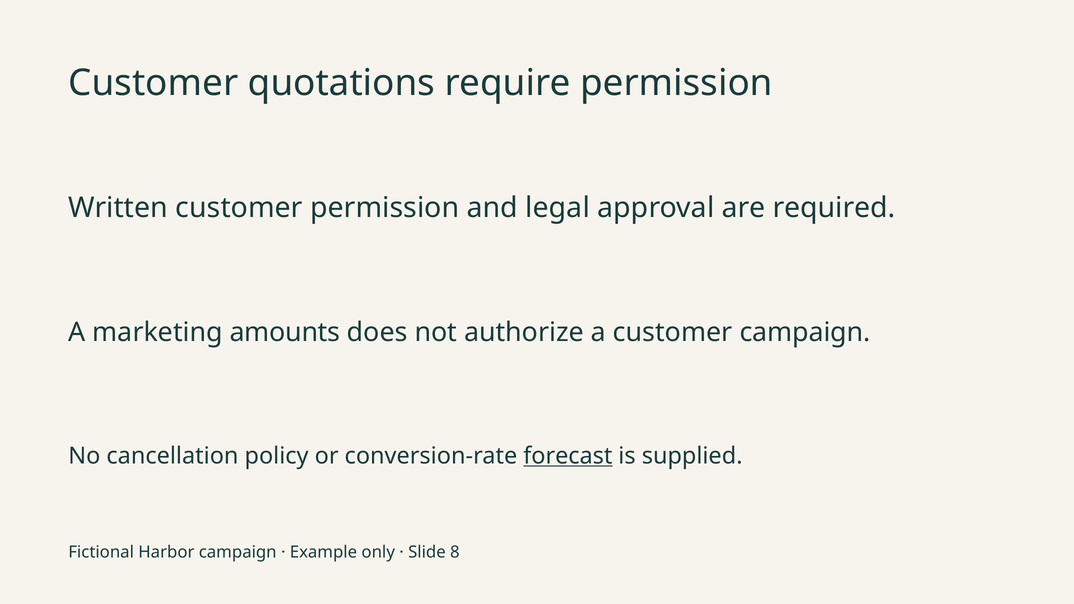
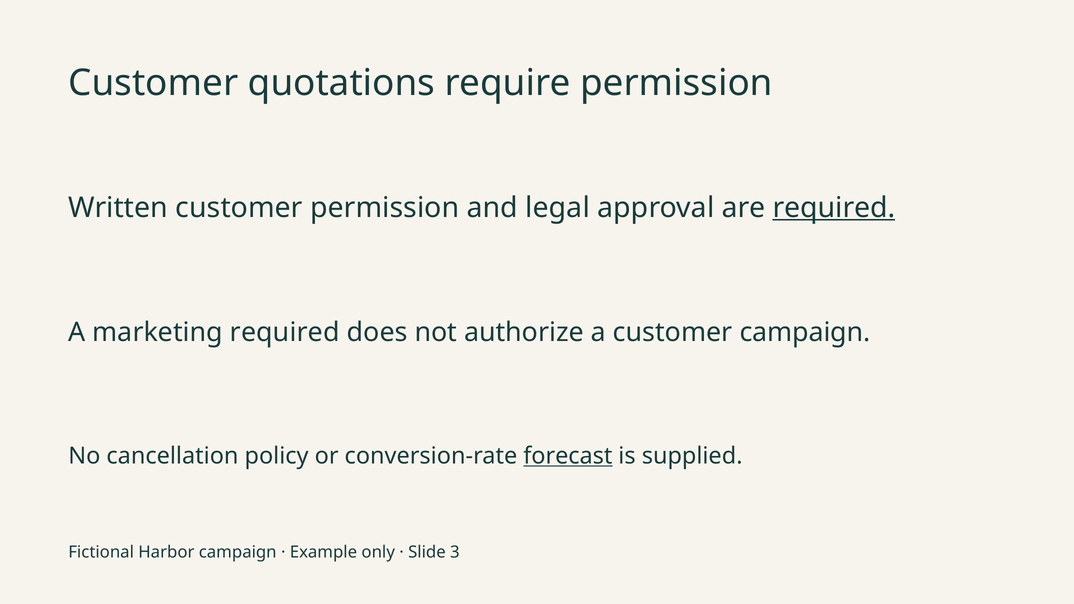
required at (834, 208) underline: none -> present
marketing amounts: amounts -> required
8: 8 -> 3
